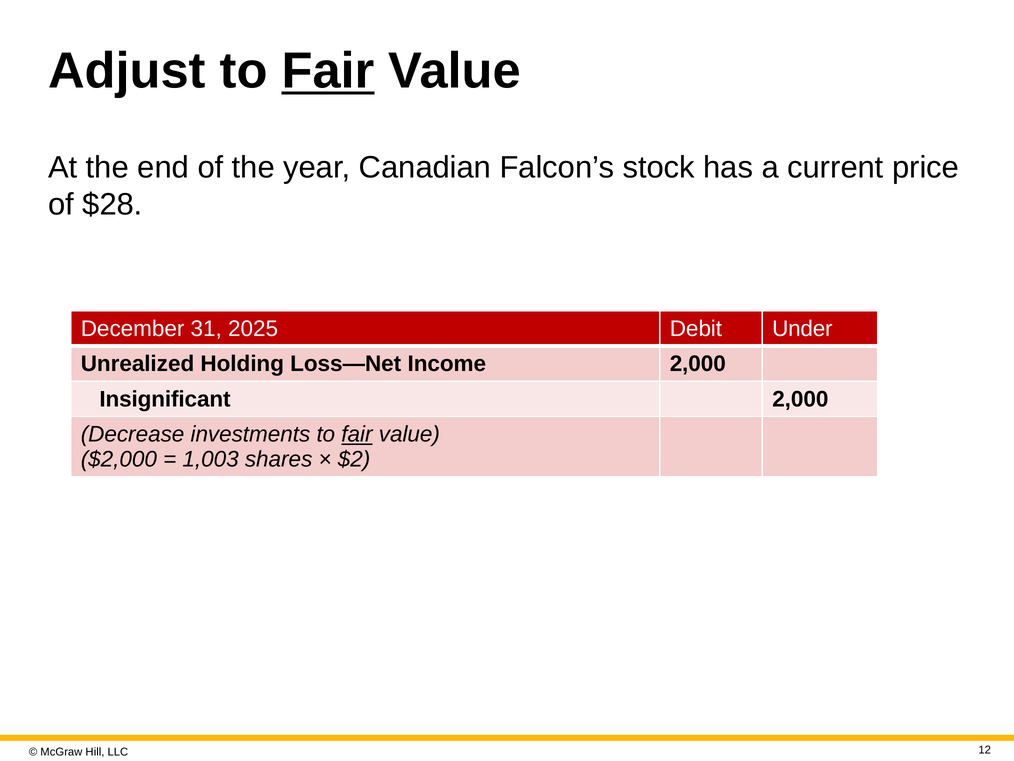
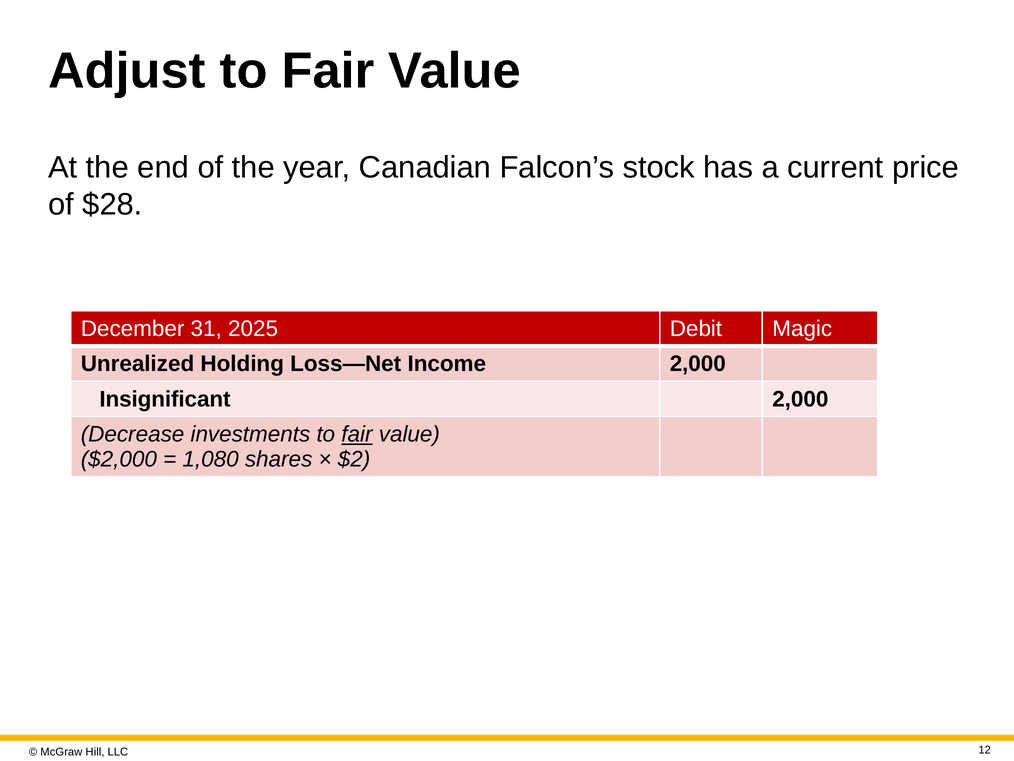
Fair at (328, 71) underline: present -> none
Under: Under -> Magic
1,003: 1,003 -> 1,080
